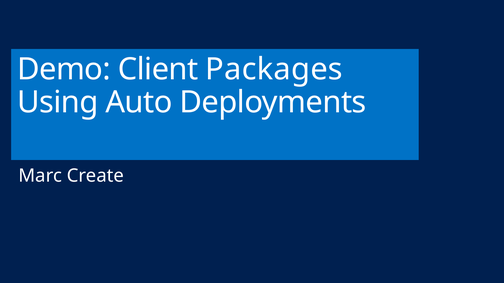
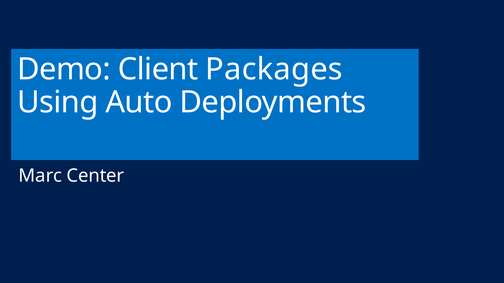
Create: Create -> Center
